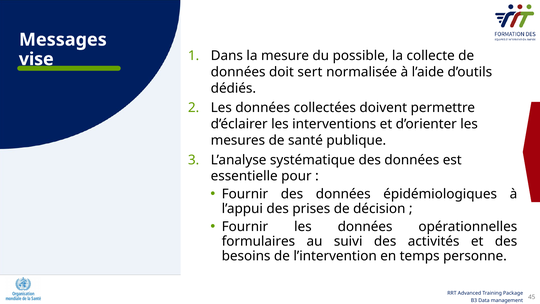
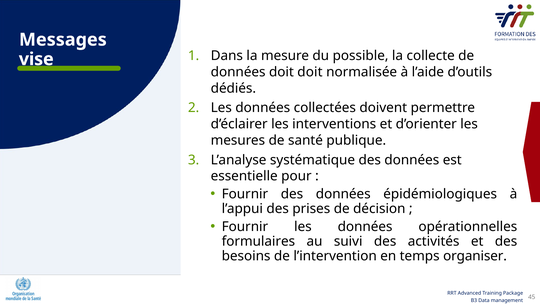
doit sert: sert -> doit
personne: personne -> organiser
